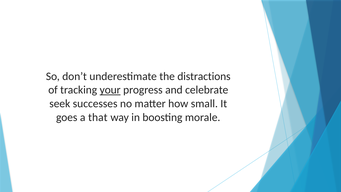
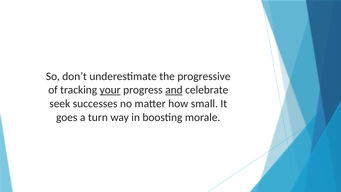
distractions: distractions -> progressive
and underline: none -> present
that: that -> turn
